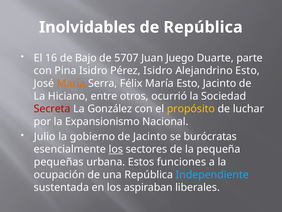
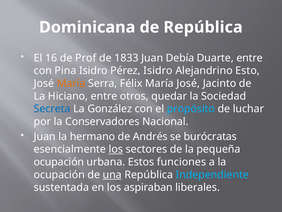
Inolvidables: Inolvidables -> Dominicana
Bajo: Bajo -> Prof
5707: 5707 -> 1833
Juego: Juego -> Debía
Duarte parte: parte -> entre
María Esto: Esto -> José
ocurrió: ocurrió -> quedar
Secreta colour: red -> blue
propósito colour: yellow -> light blue
Expansionismo: Expansionismo -> Conservadores
Julio at (45, 136): Julio -> Juan
gobierno: gobierno -> hermano
de Jacinto: Jacinto -> Andrés
pequeñas at (59, 162): pequeñas -> ocupación
una underline: none -> present
